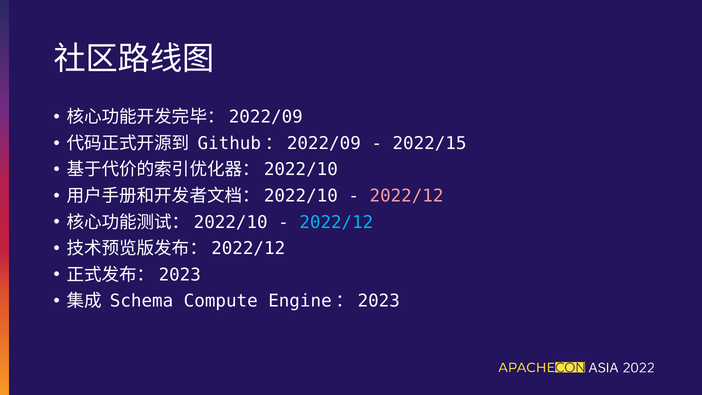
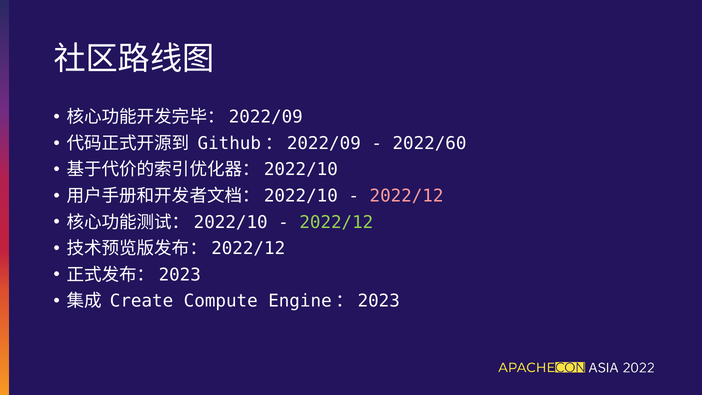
2022/15: 2022/15 -> 2022/60
2022/12 at (336, 222) colour: light blue -> light green
Schema: Schema -> Create
